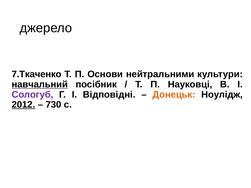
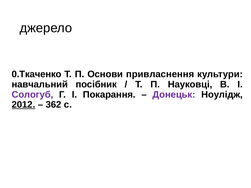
7.Ткаченко: 7.Ткаченко -> 0.Ткаченко
нейтральними: нейтральними -> привласнення
навчальний underline: present -> none
Відповідні: Відповідні -> Покарання
Донецьк colour: orange -> purple
730: 730 -> 362
